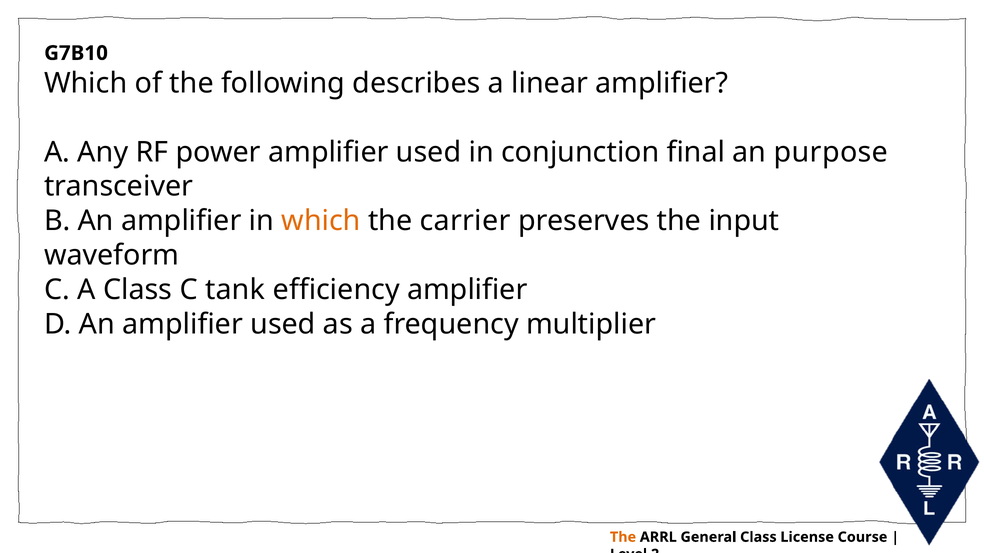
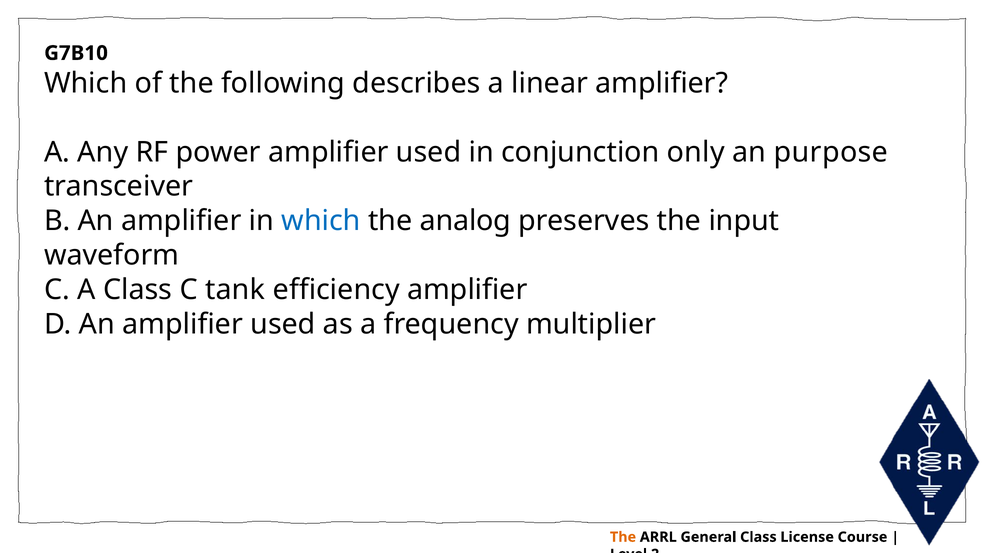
final: final -> only
which at (321, 221) colour: orange -> blue
carrier: carrier -> analog
